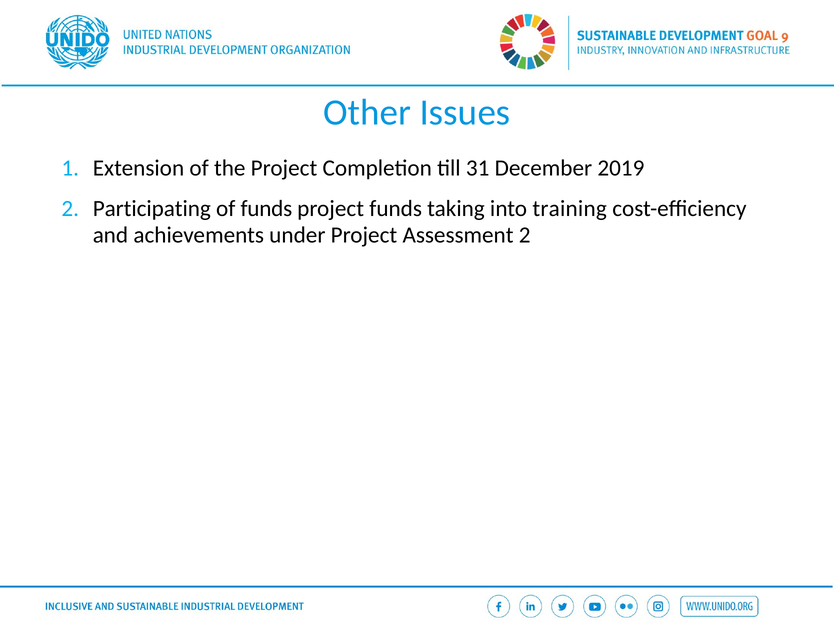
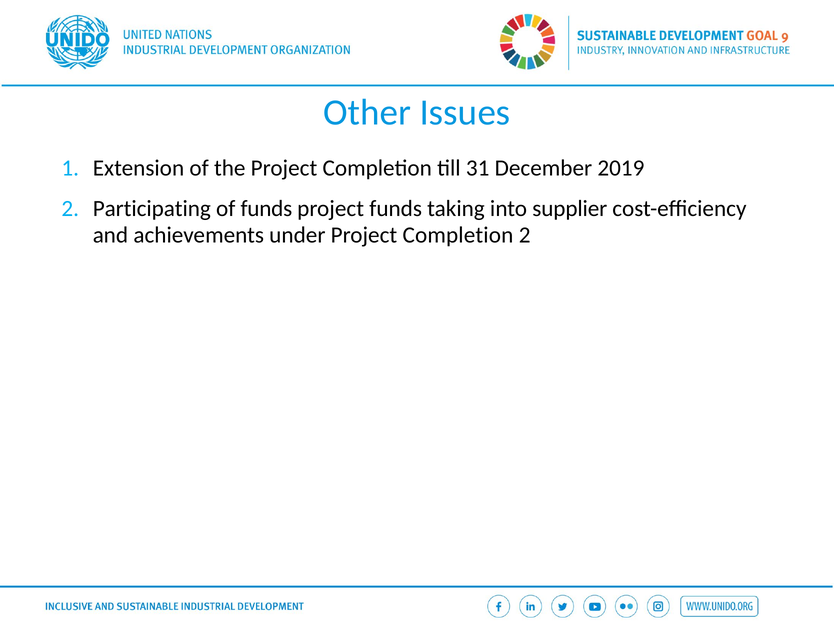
training: training -> supplier
under Project Assessment: Assessment -> Completion
